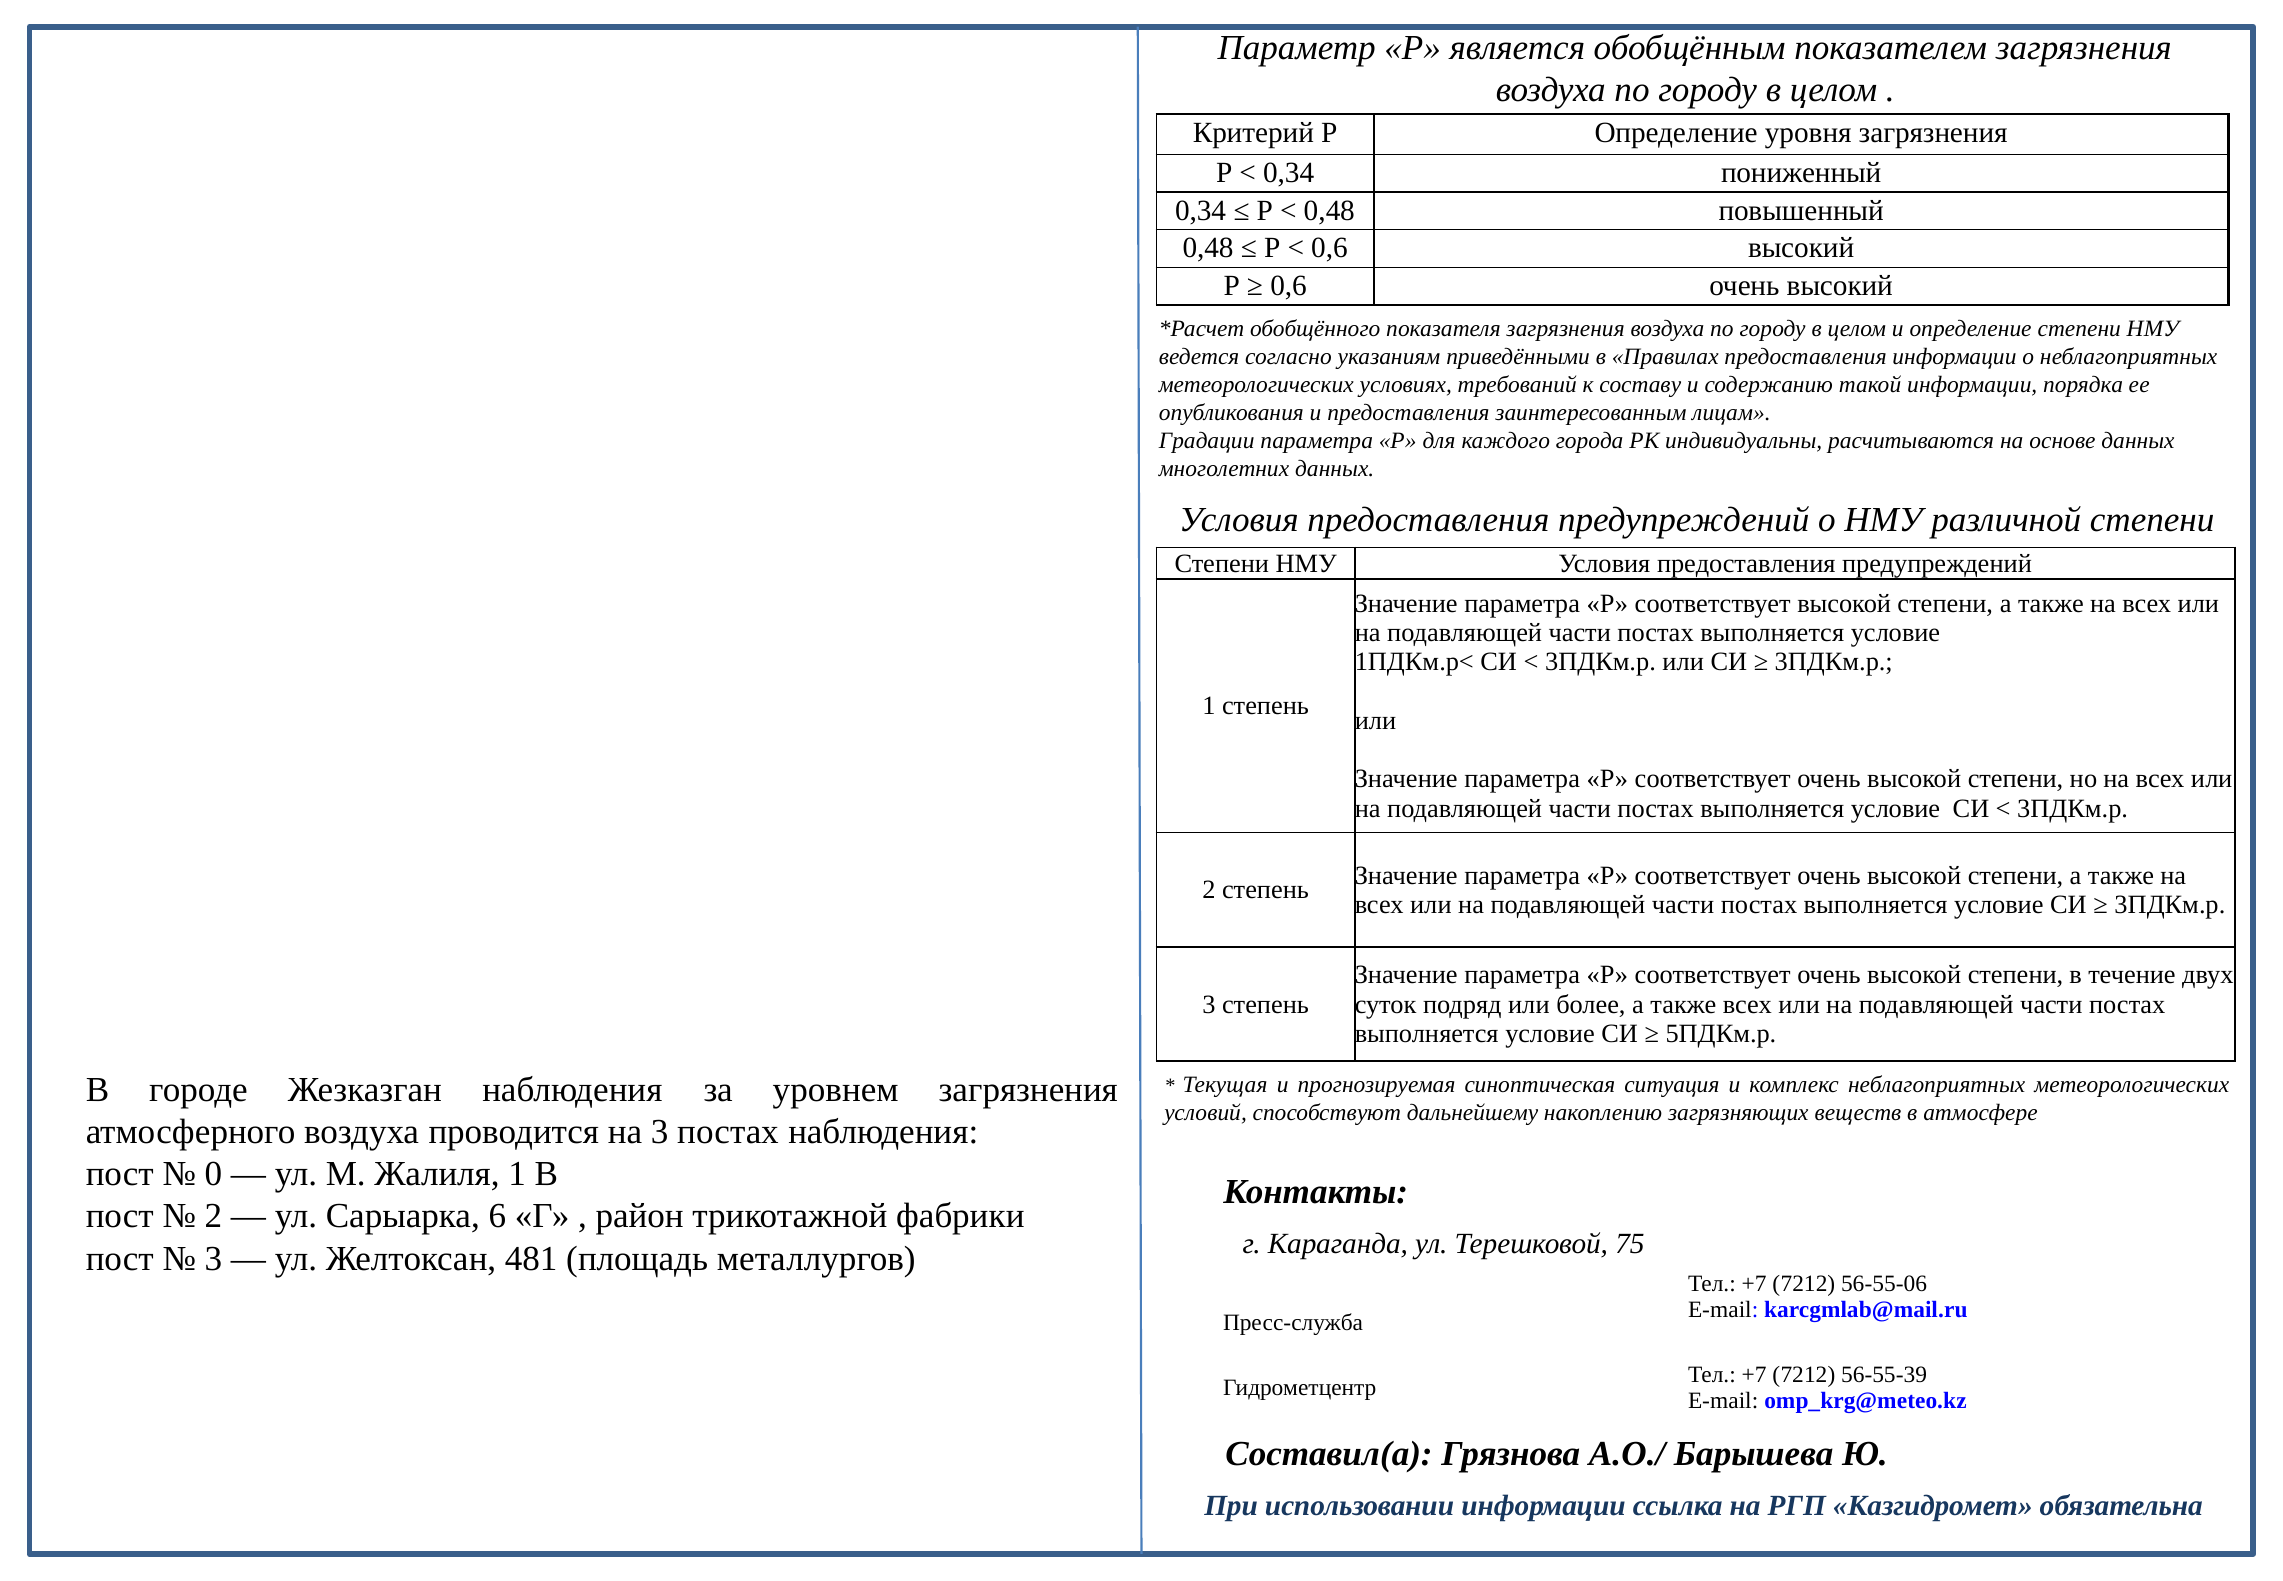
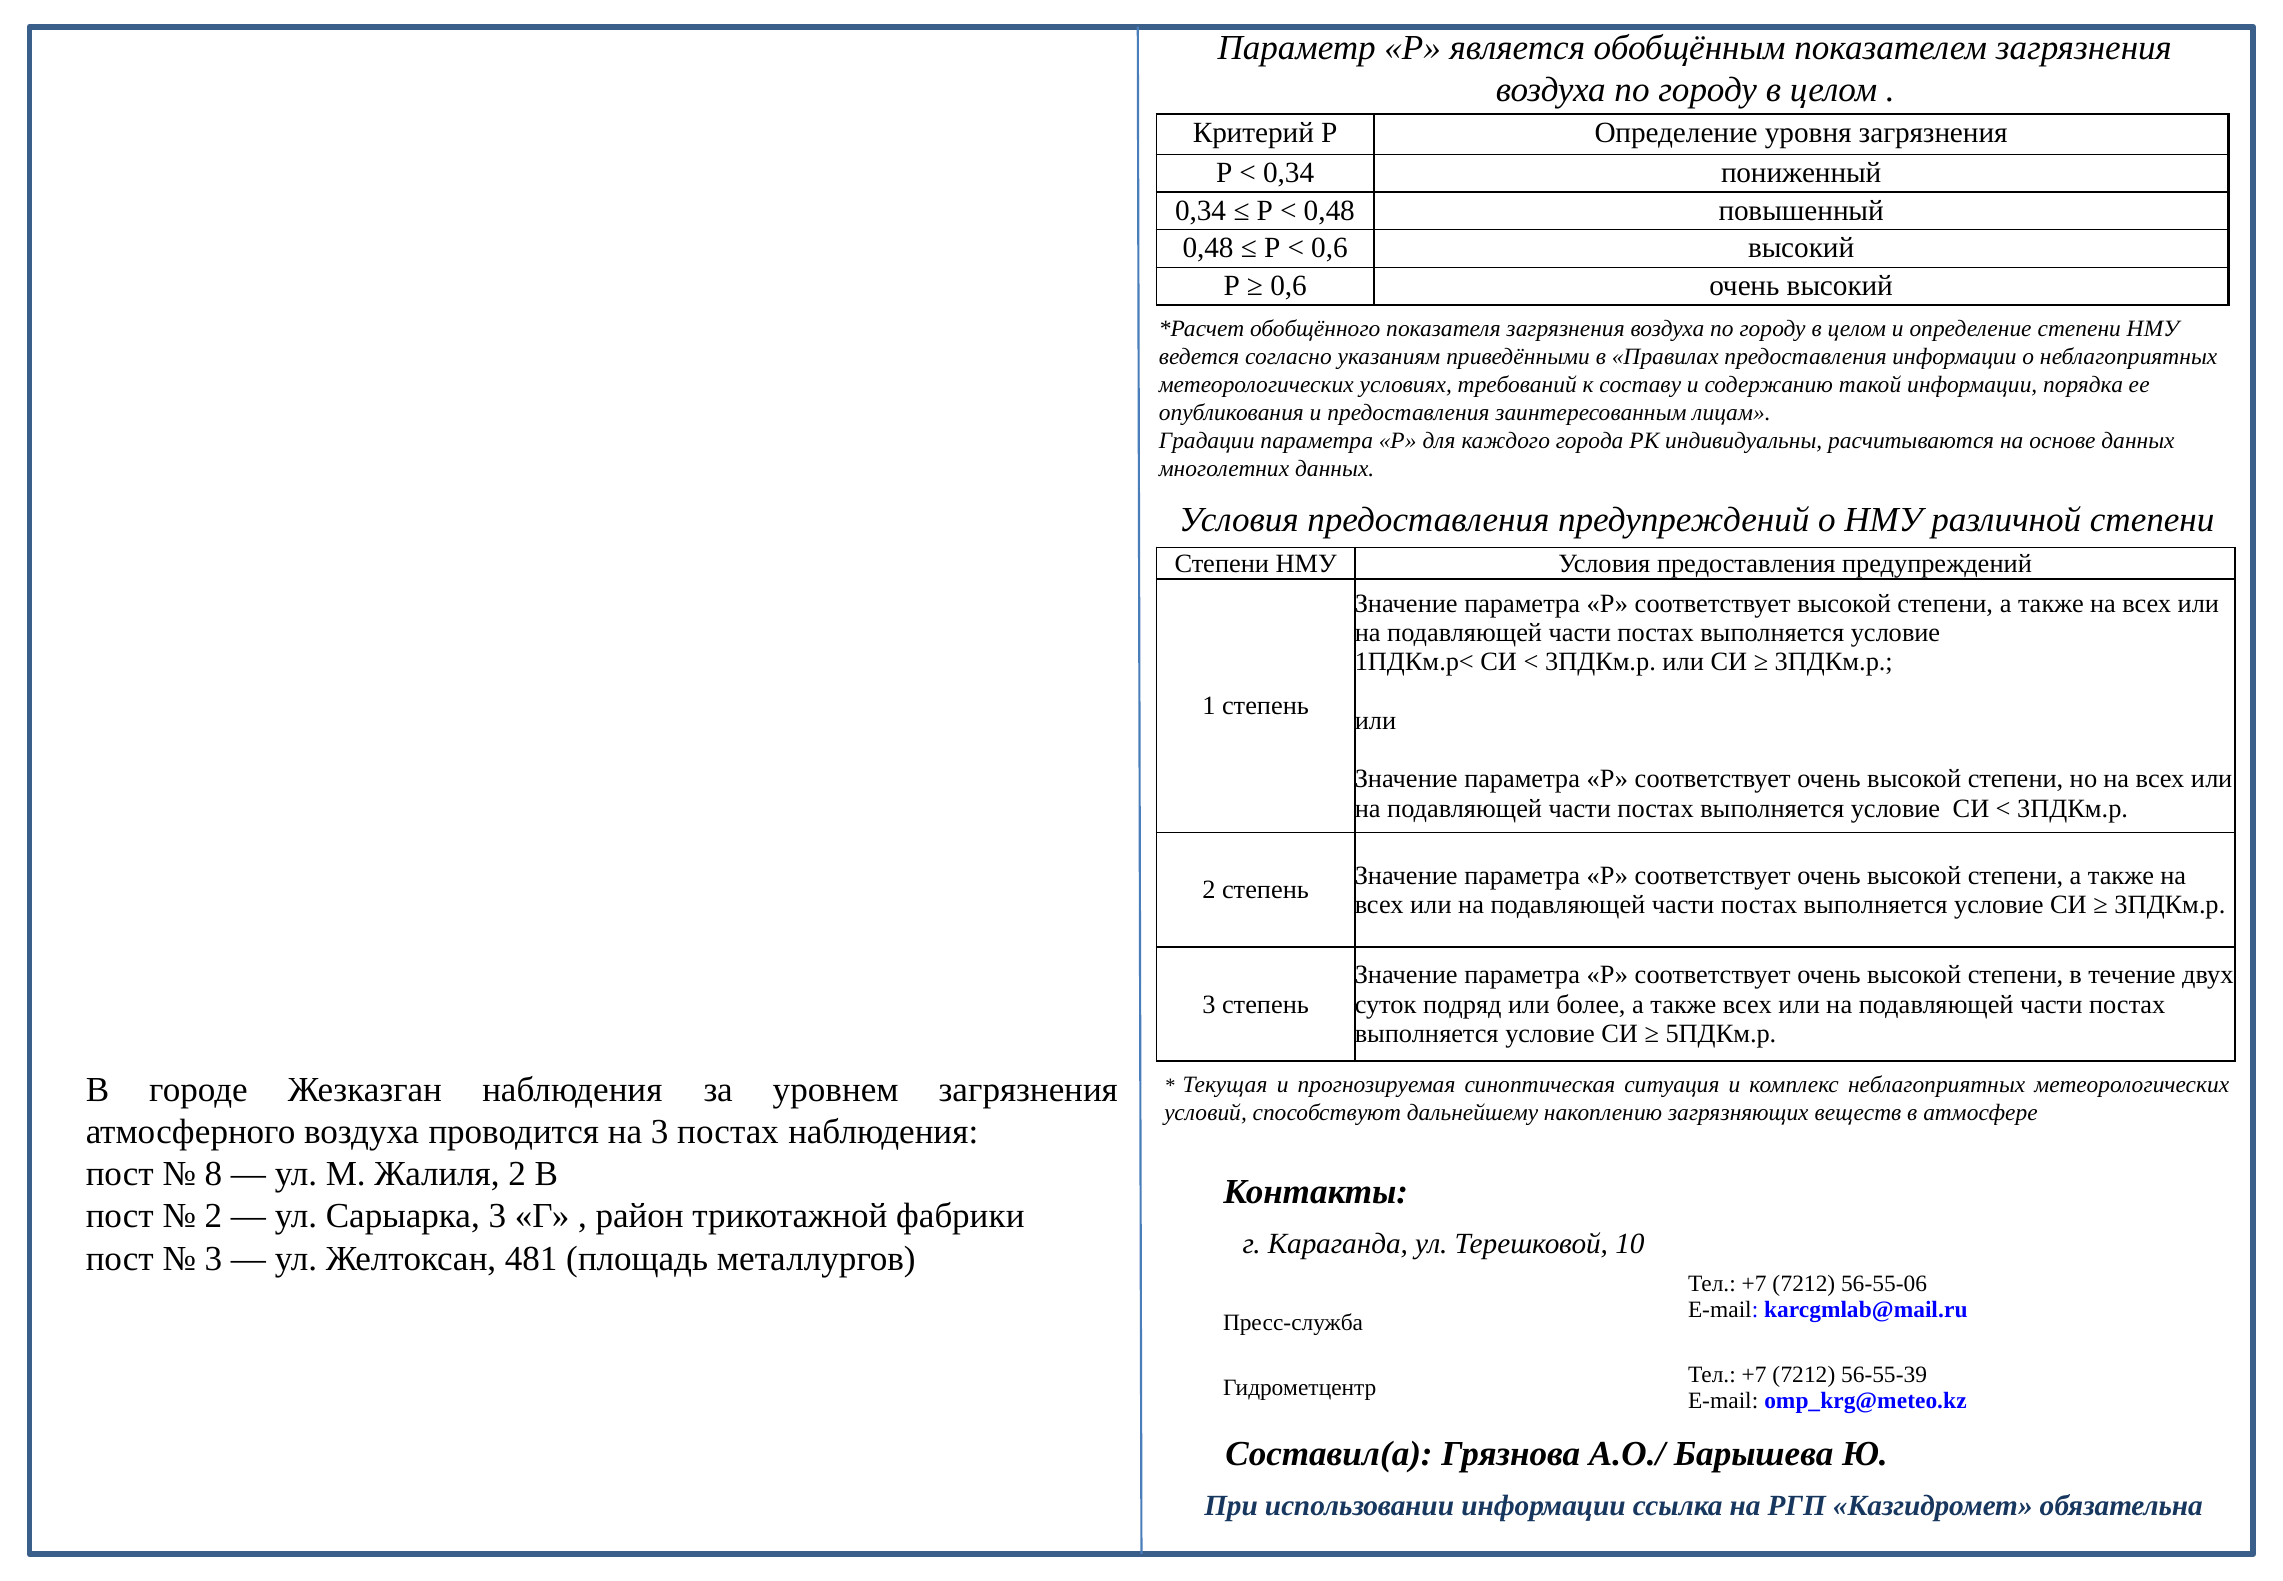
0: 0 -> 8
Жалиля 1: 1 -> 2
Сарыарка 6: 6 -> 3
75: 75 -> 10
